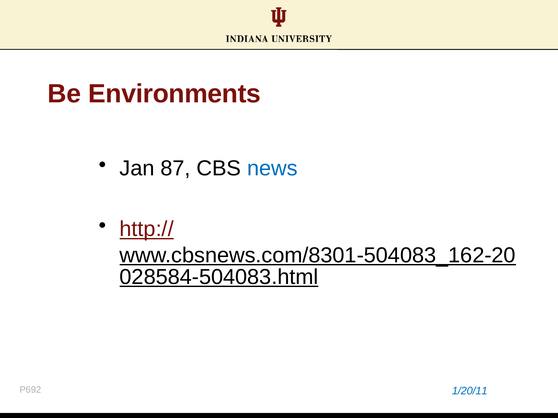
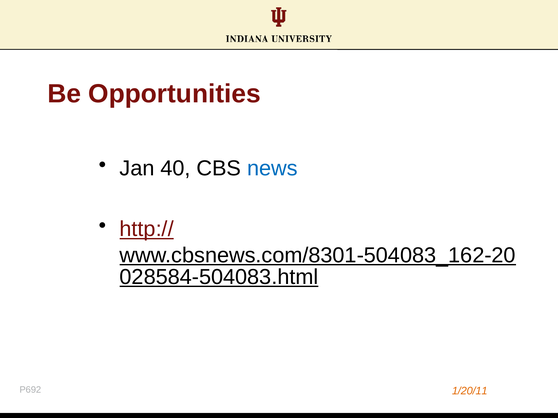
Environments: Environments -> Opportunities
87: 87 -> 40
1/20/11 colour: blue -> orange
